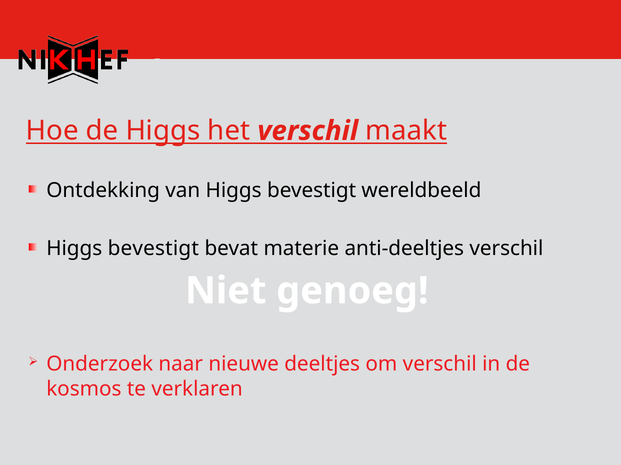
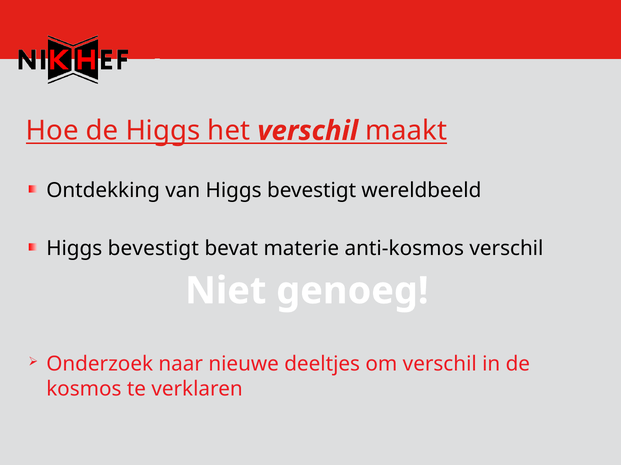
anti-deeltjes: anti-deeltjes -> anti-kosmos
